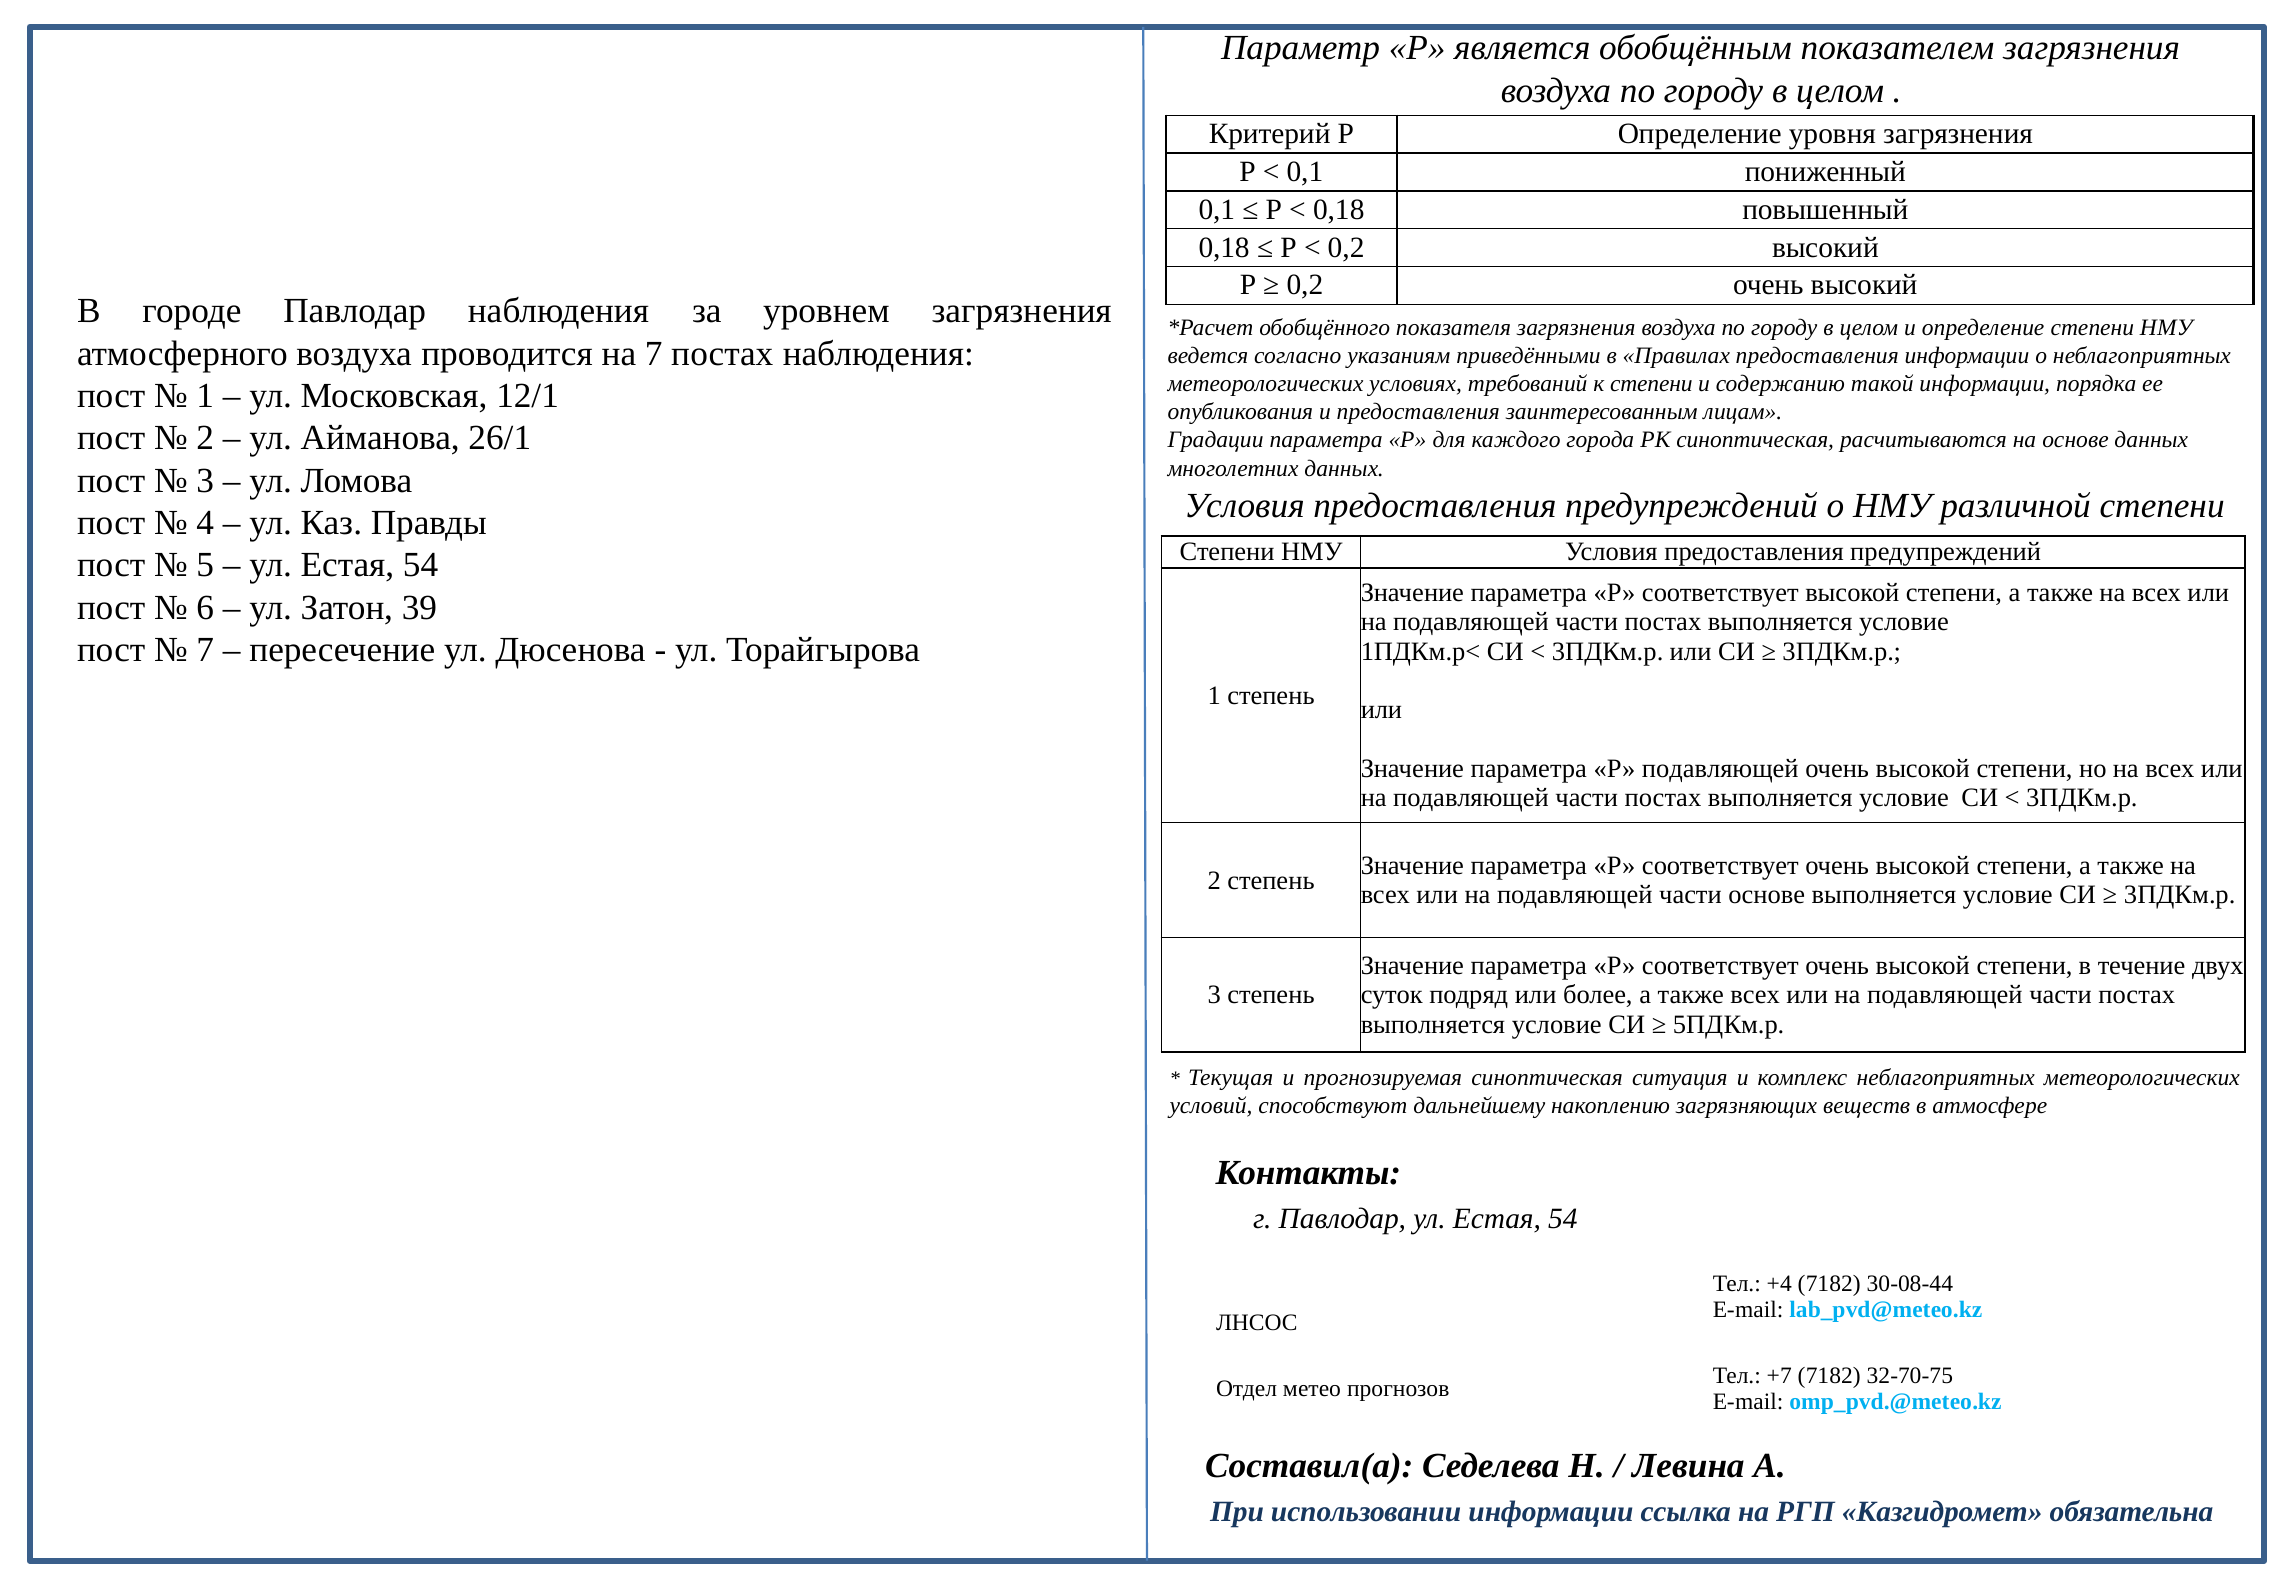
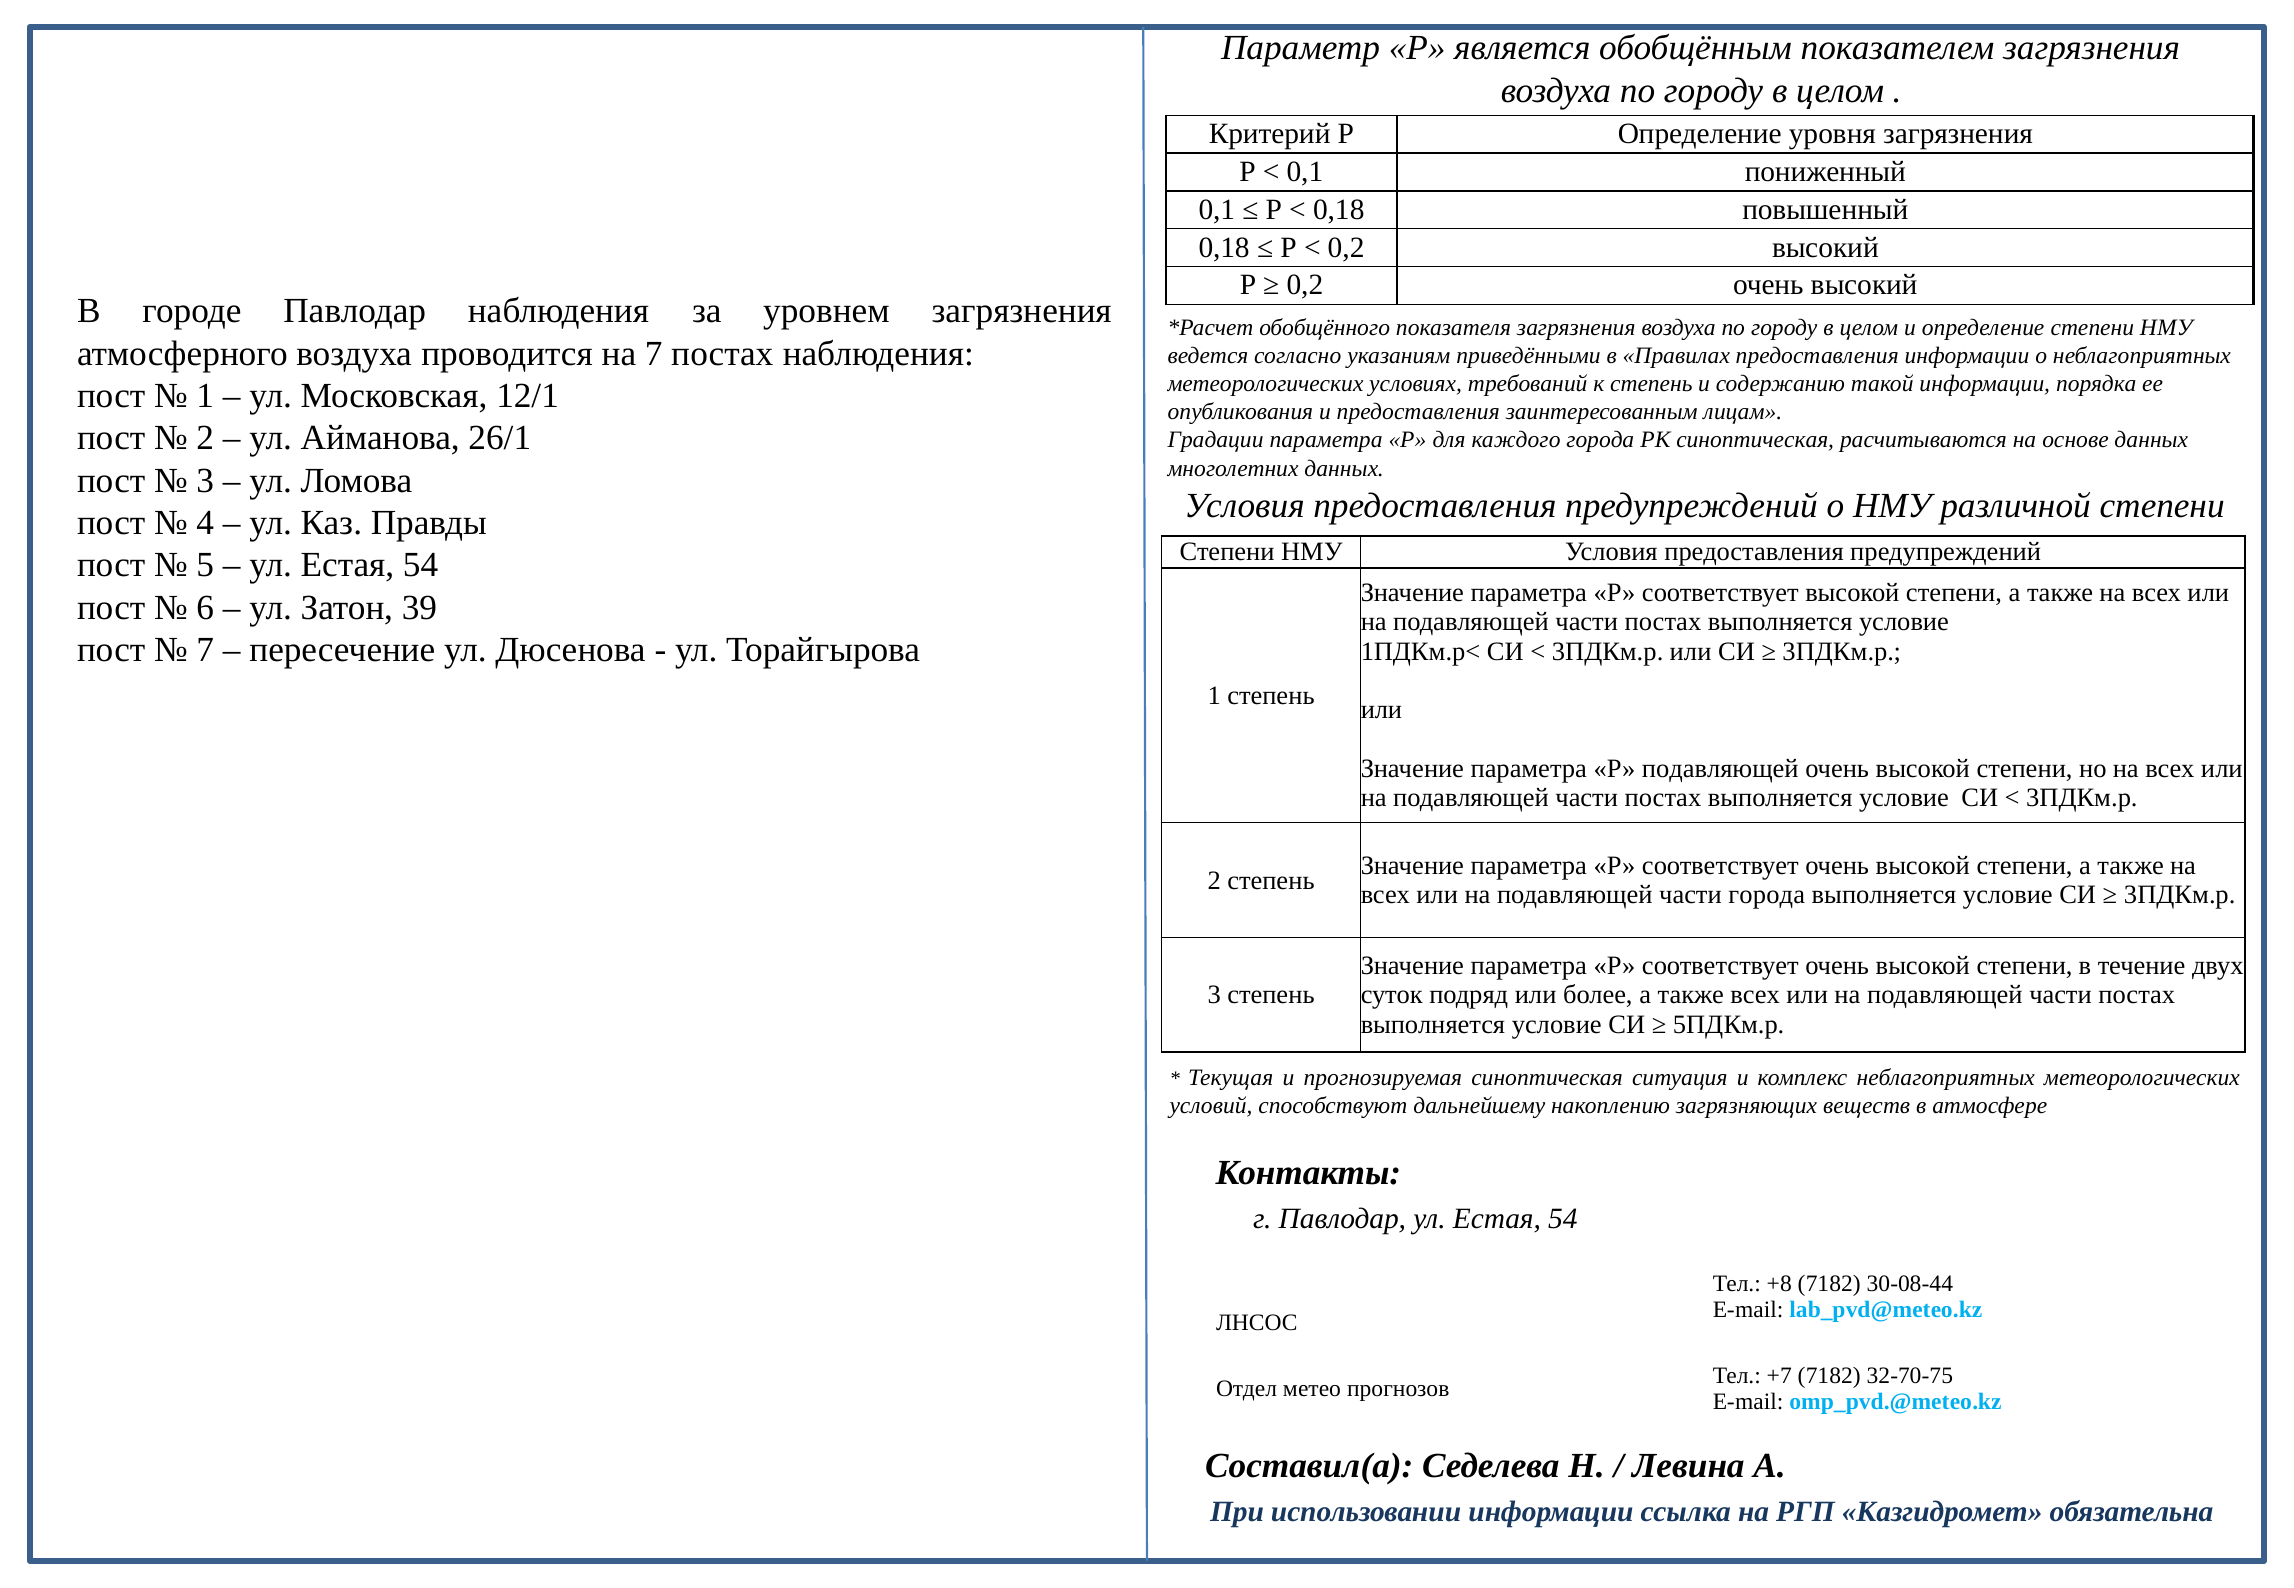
к степени: степени -> степень
части основе: основе -> города
+4: +4 -> +8
